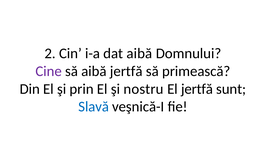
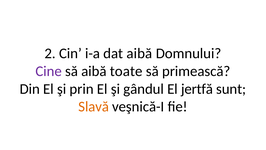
aibă jertfă: jertfă -> toate
nostru: nostru -> gândul
Slavă colour: blue -> orange
